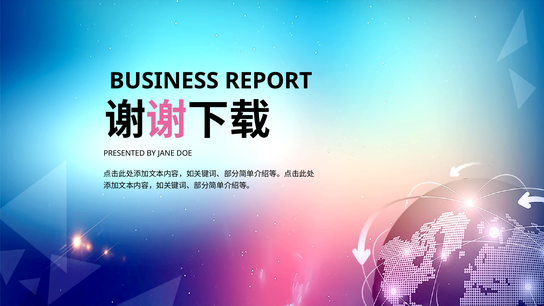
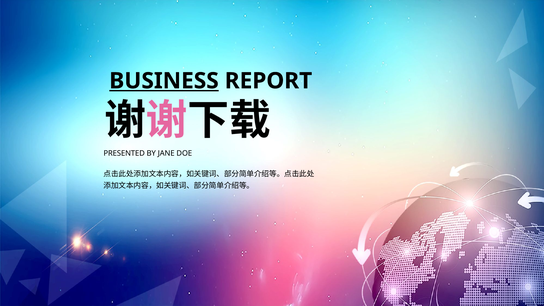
BUSINESS underline: none -> present
